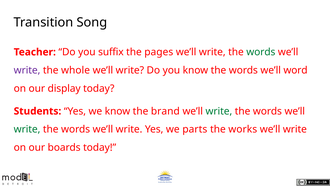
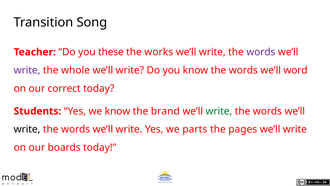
suffix: suffix -> these
pages: pages -> works
words at (261, 52) colour: green -> purple
display: display -> correct
write at (27, 129) colour: green -> black
works: works -> pages
